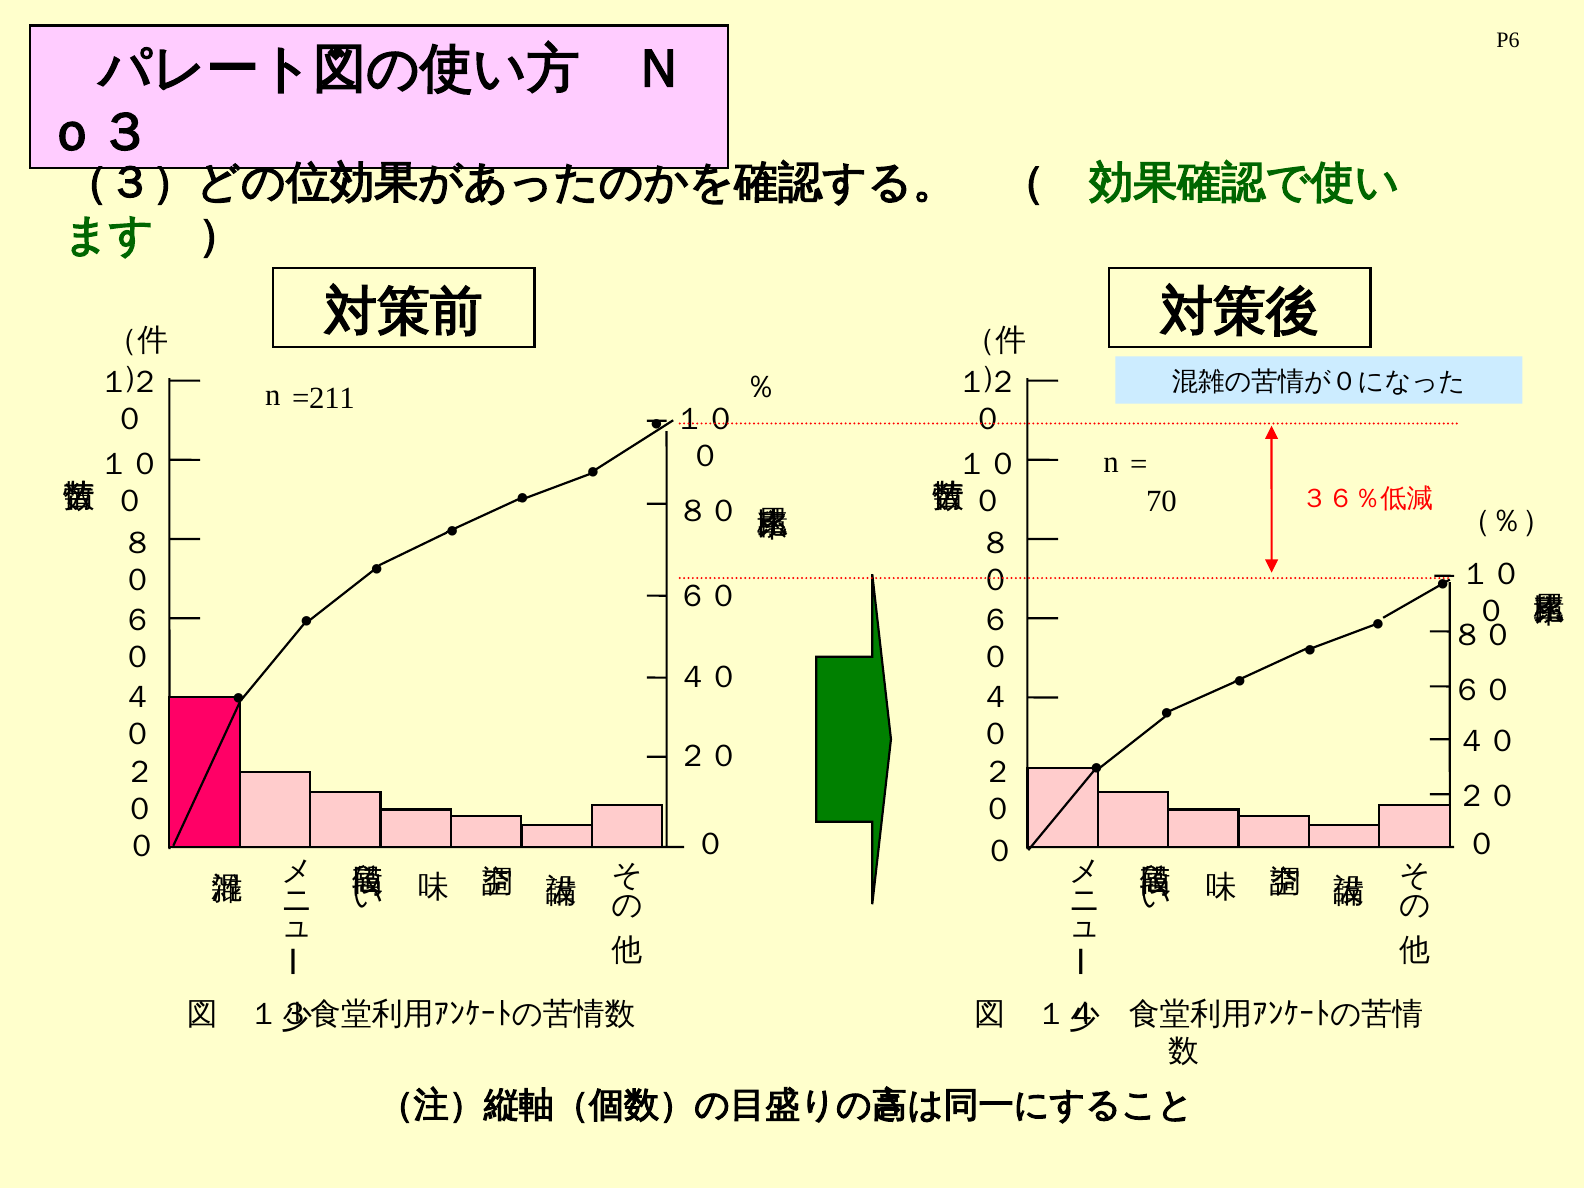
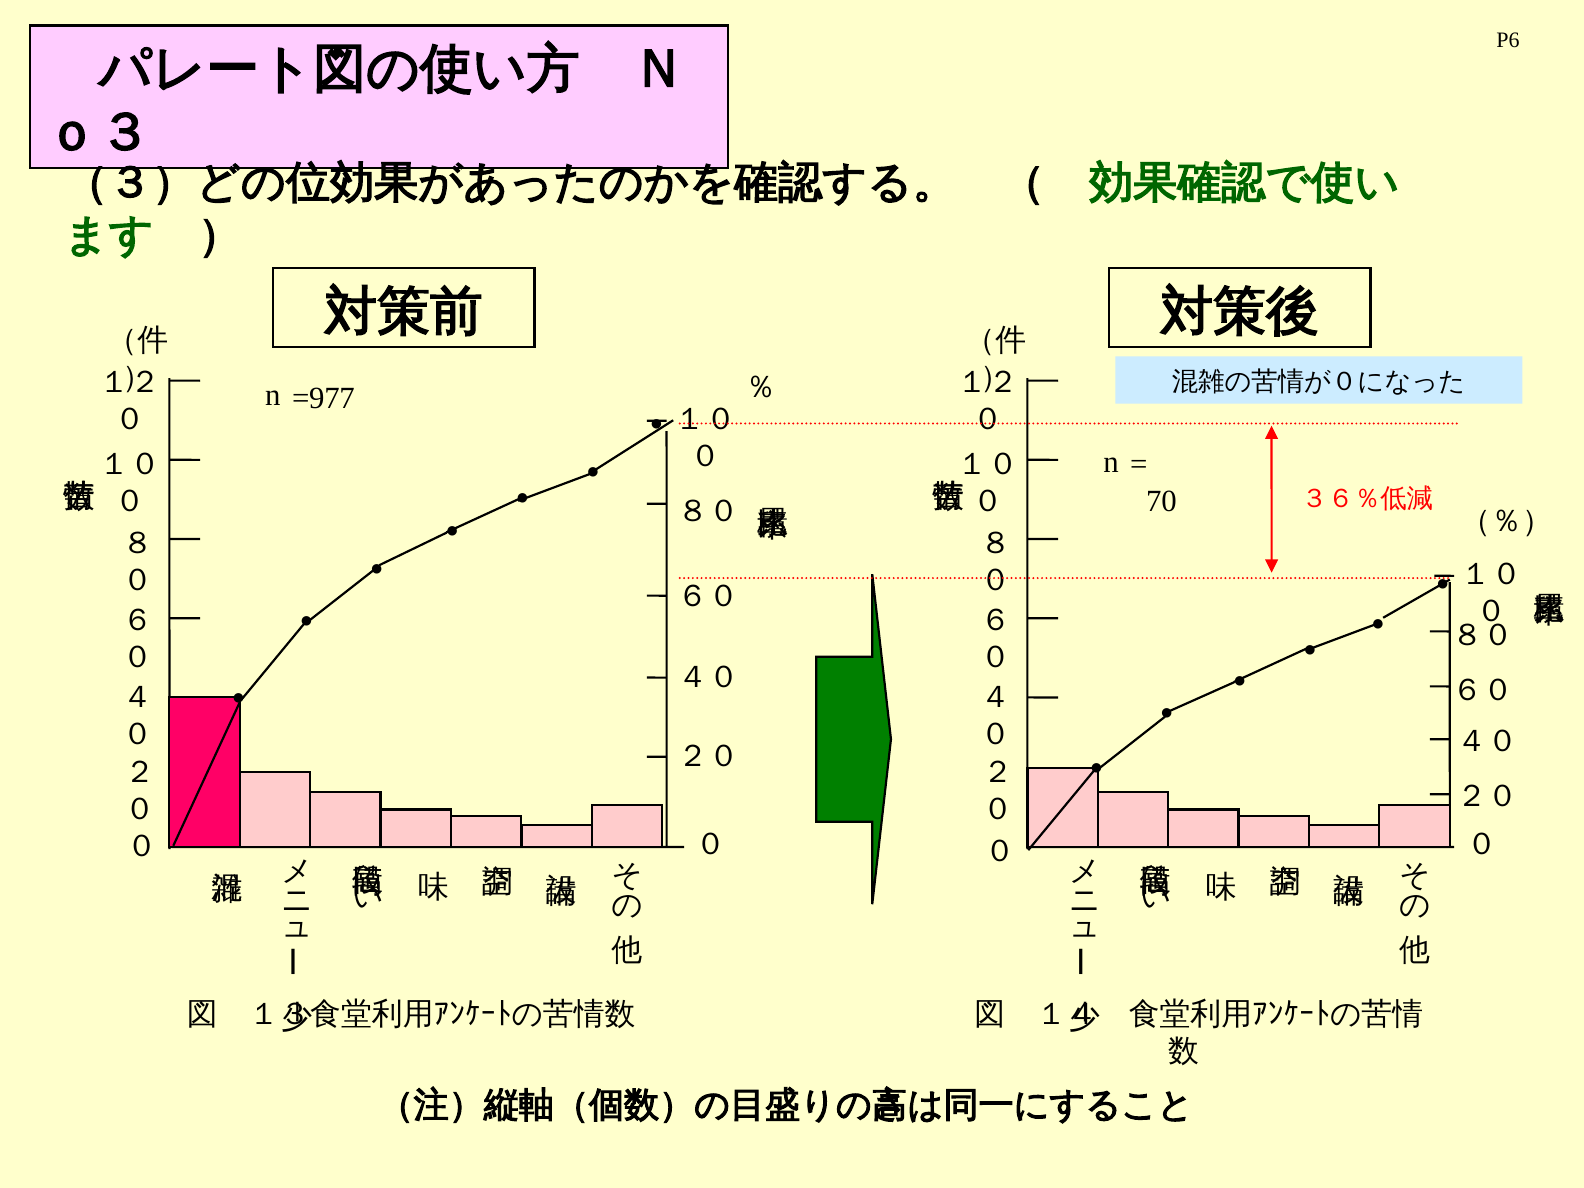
=211: =211 -> =977
